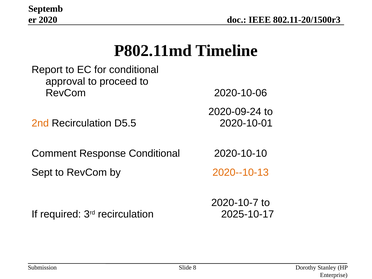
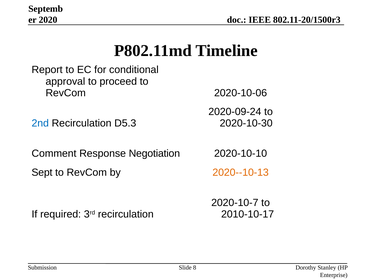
2nd colour: orange -> blue
D5.5: D5.5 -> D5.3
2020-10-01: 2020-10-01 -> 2020-10-30
Response Conditional: Conditional -> Negotiation
2025-10-17: 2025-10-17 -> 2010-10-17
